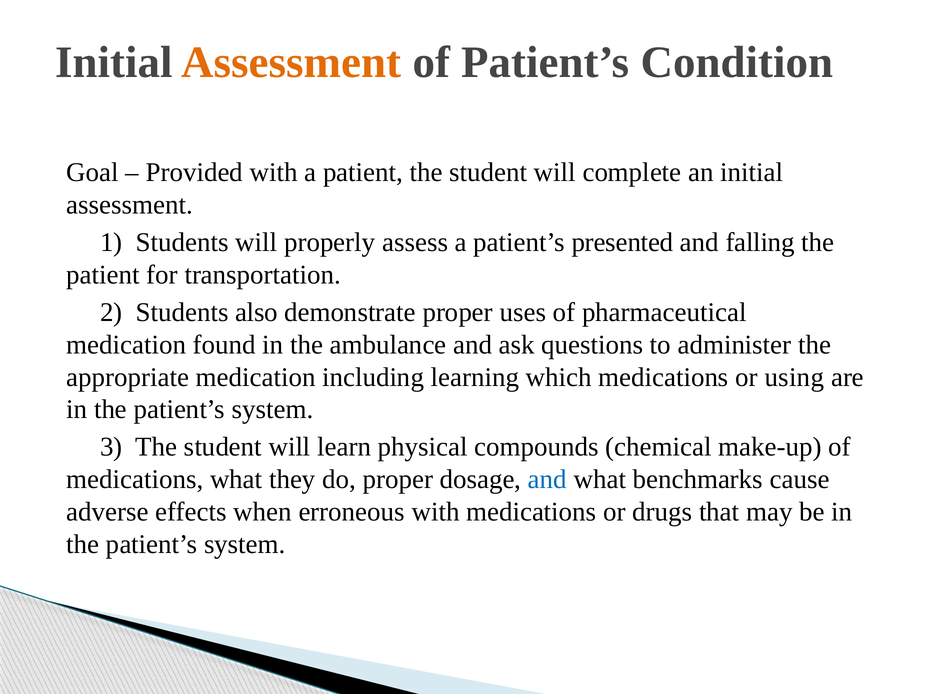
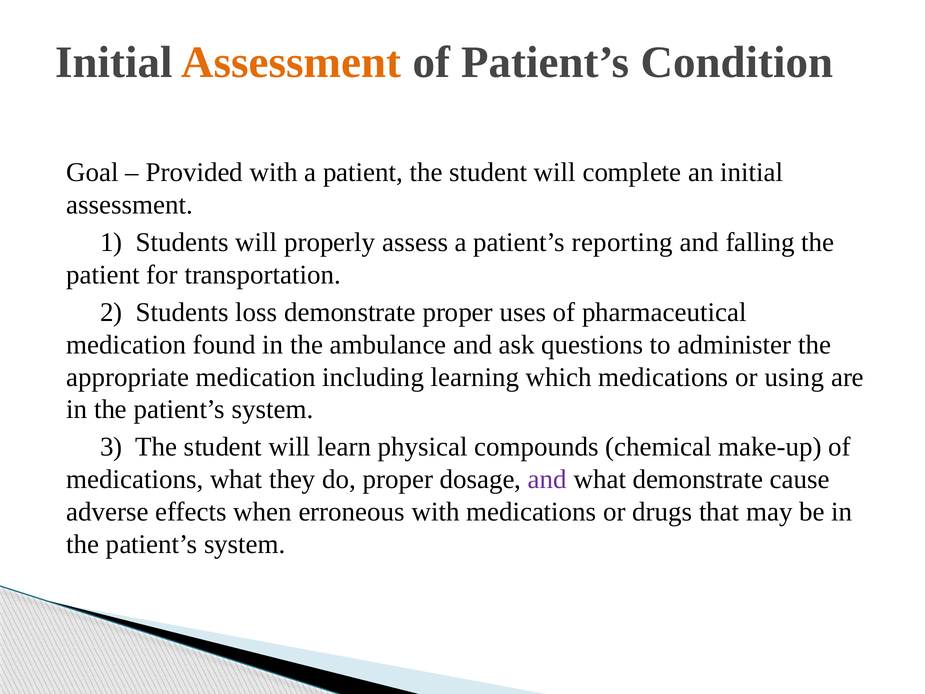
presented: presented -> reporting
also: also -> loss
and at (547, 479) colour: blue -> purple
what benchmarks: benchmarks -> demonstrate
